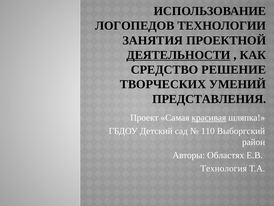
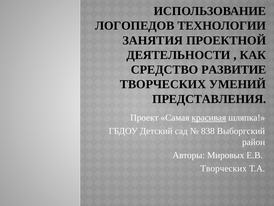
ДЕЯТЕЛЬНОСТИ underline: present -> none
РЕШЕНИЕ: РЕШЕНИЕ -> РАЗВИТИЕ
110: 110 -> 838
Областях: Областях -> Мировых
Технология at (224, 168): Технология -> Творческих
